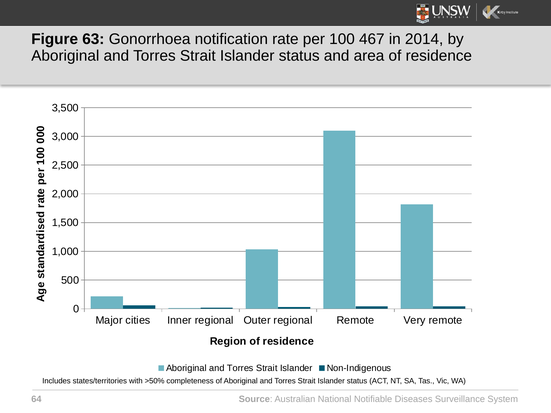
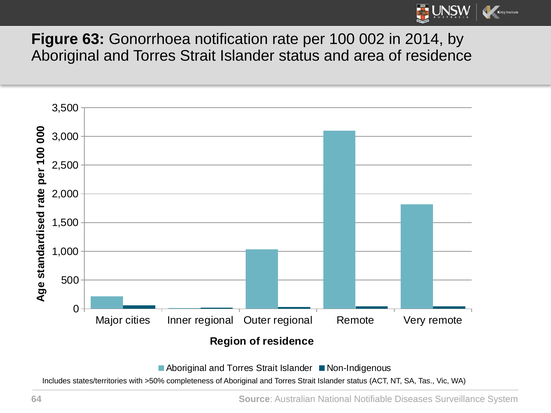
467: 467 -> 002
